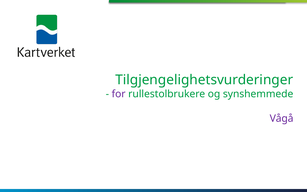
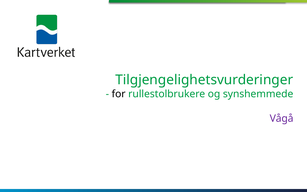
for colour: purple -> black
